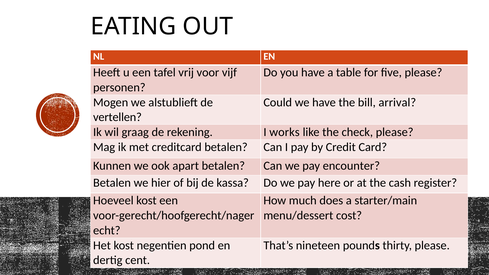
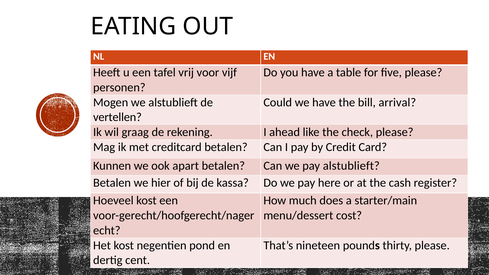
works: works -> ahead
pay encounter: encounter -> alstublieft
